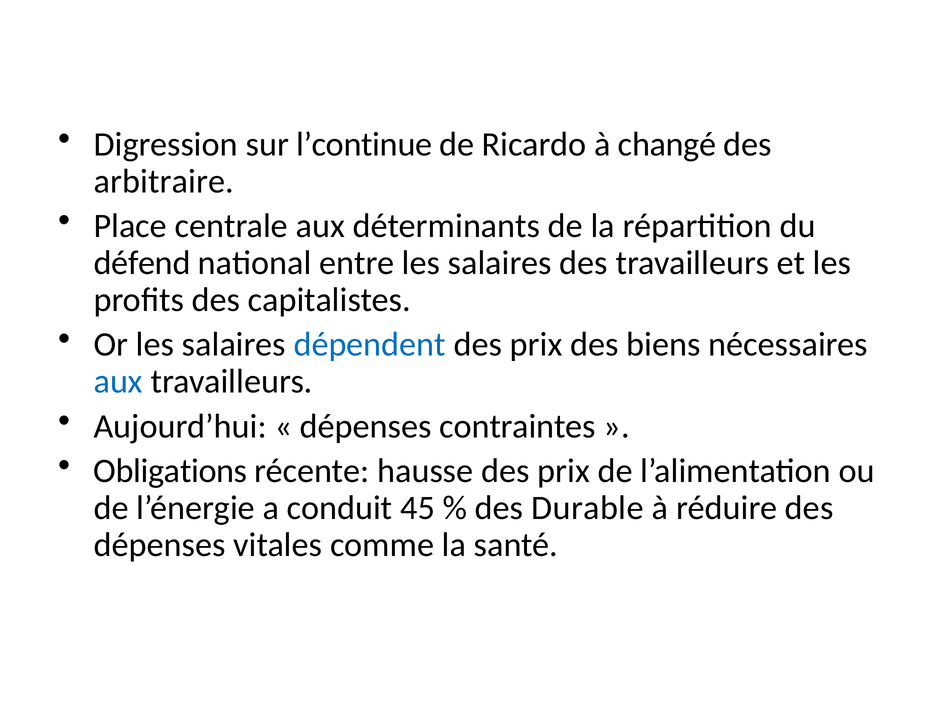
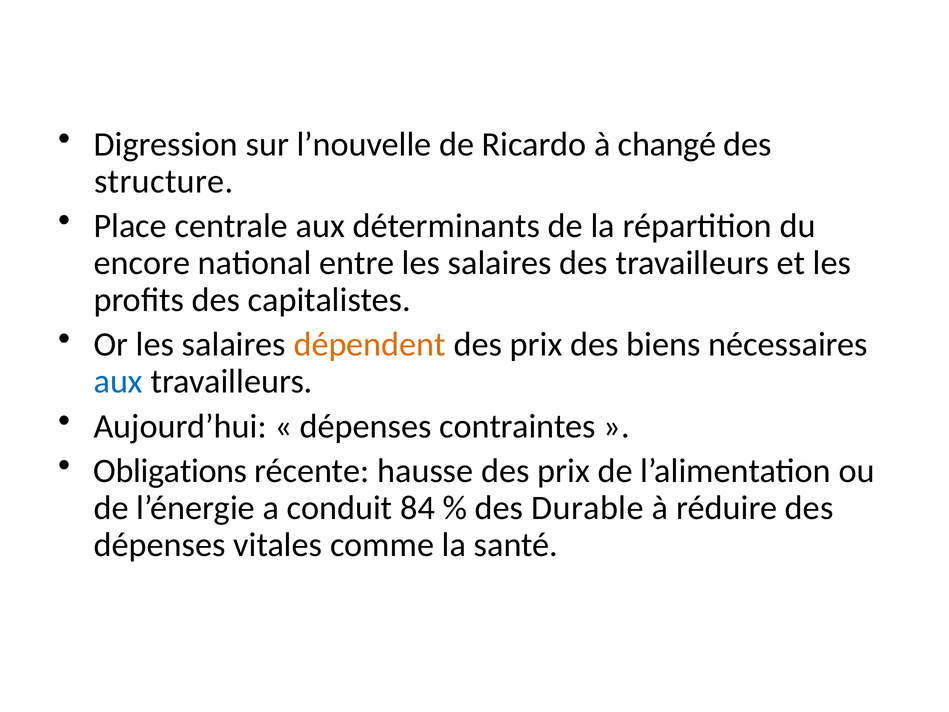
l’continue: l’continue -> l’nouvelle
arbitraire: arbitraire -> structure
défend: défend -> encore
dépendent colour: blue -> orange
45: 45 -> 84
